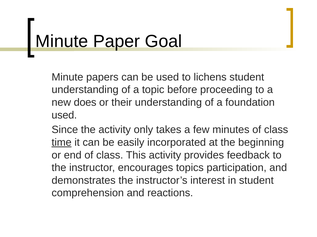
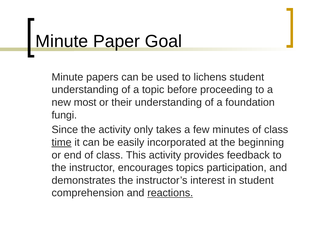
does: does -> most
used at (64, 115): used -> fungi
reactions underline: none -> present
